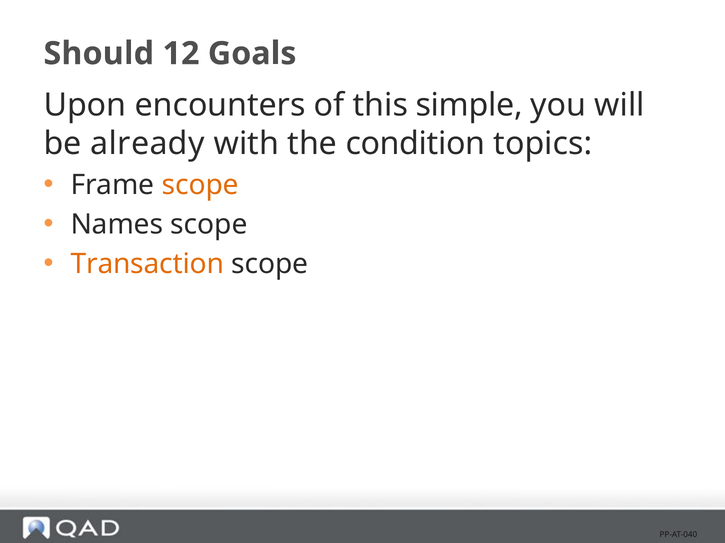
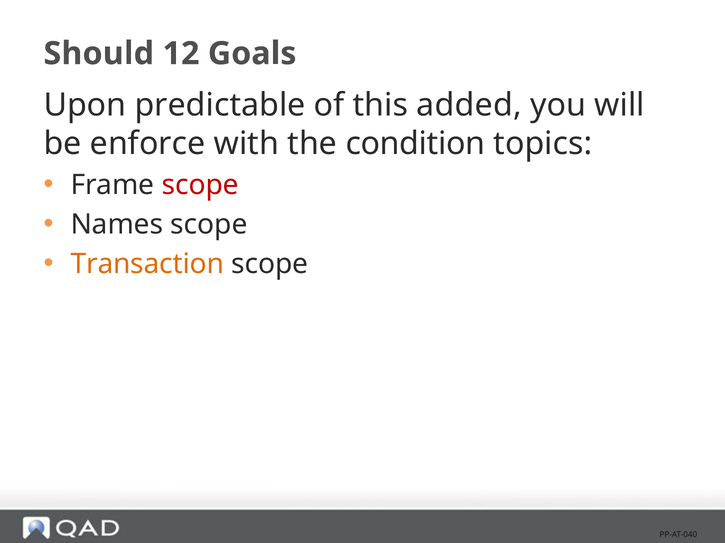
encounters: encounters -> predictable
simple: simple -> added
already: already -> enforce
scope at (200, 185) colour: orange -> red
